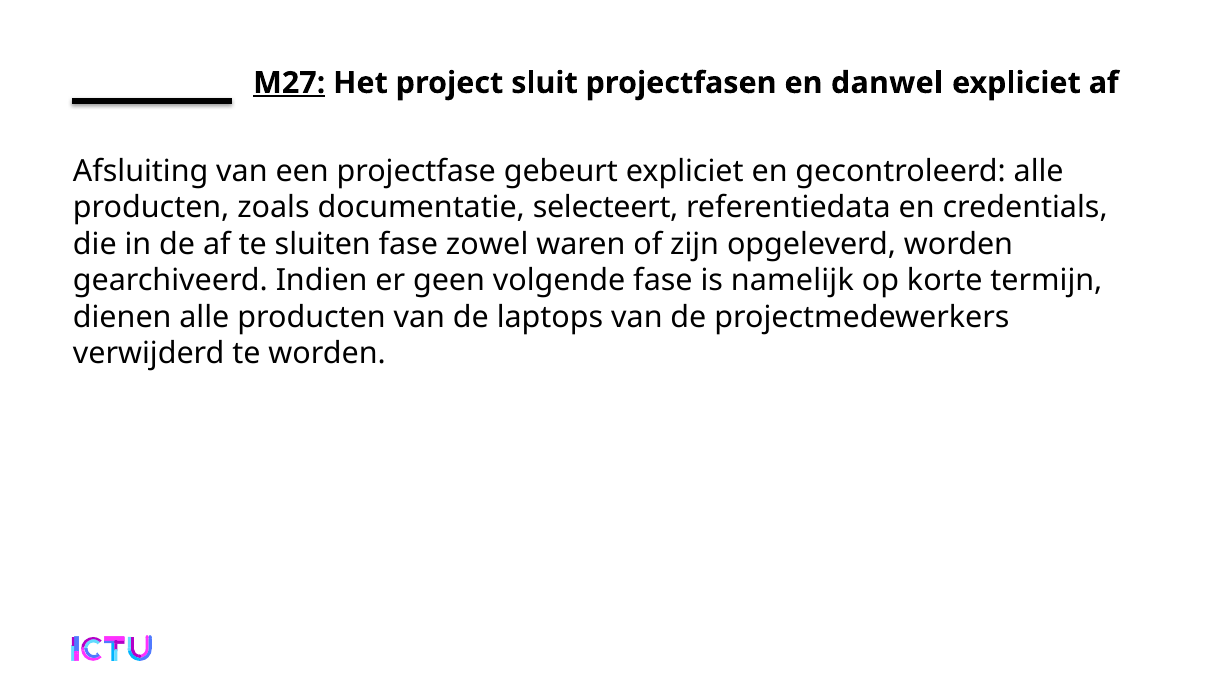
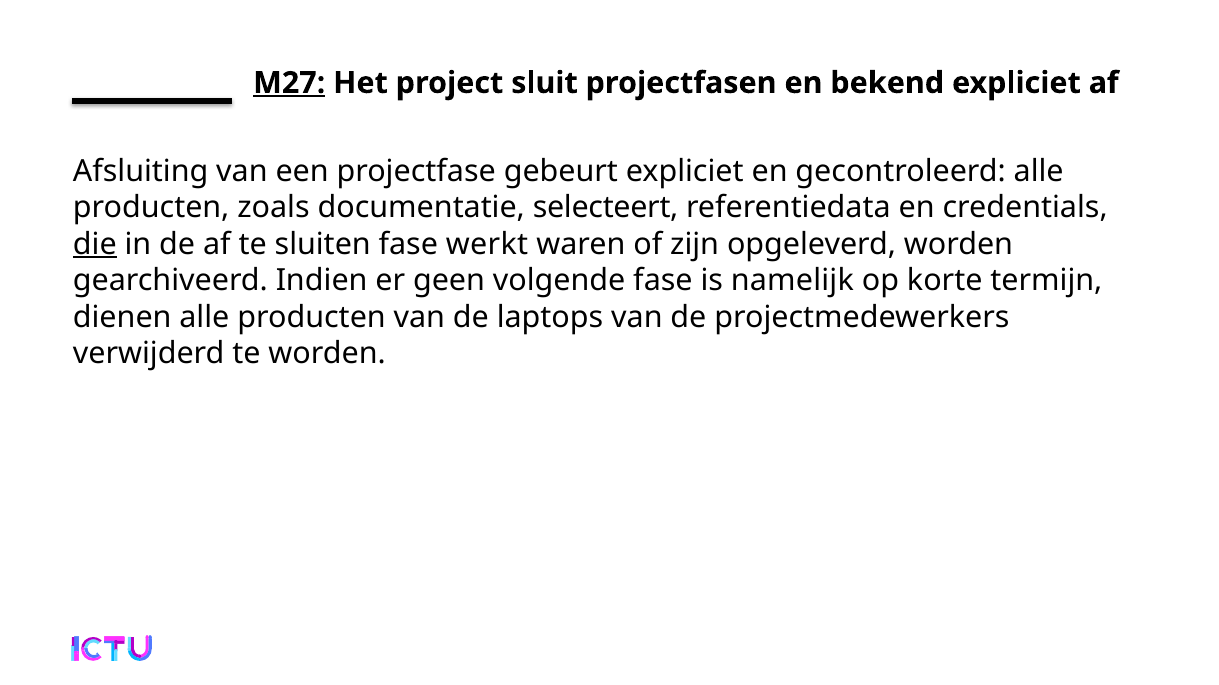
danwel: danwel -> bekend
die underline: none -> present
zowel: zowel -> werkt
